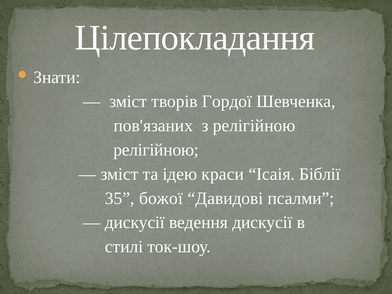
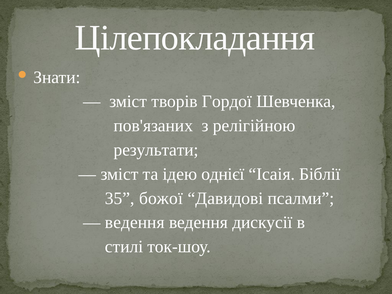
релігійною at (156, 150): релігійною -> результати
краси: краси -> однієї
дискусії at (135, 222): дискусії -> ведення
